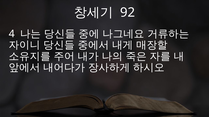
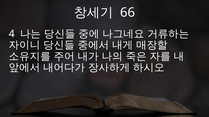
92: 92 -> 66
